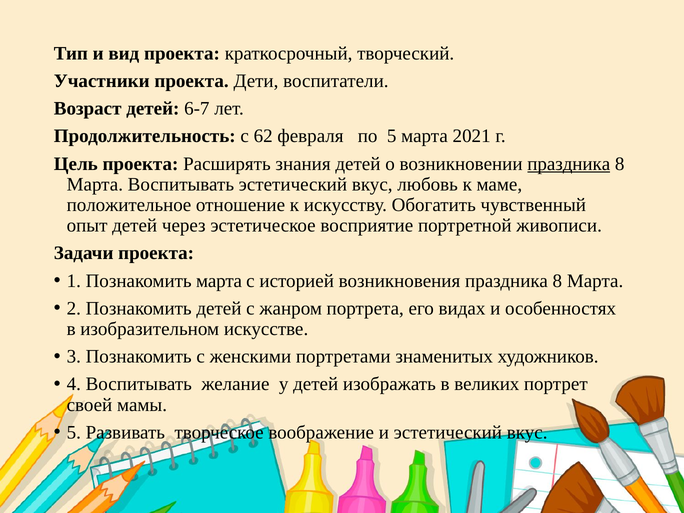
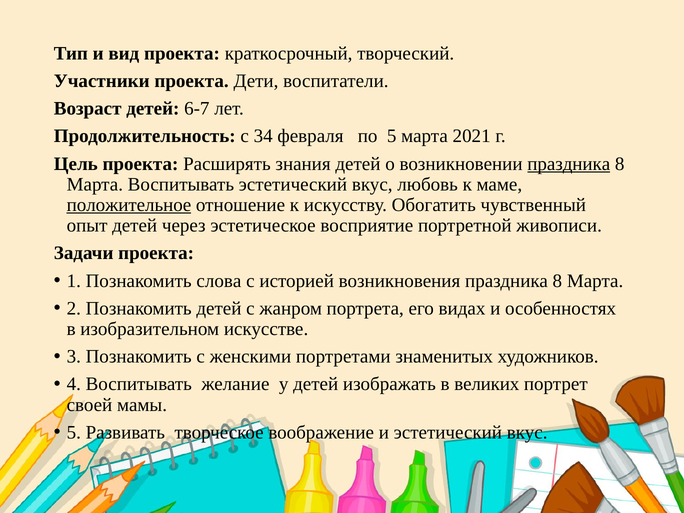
62: 62 -> 34
положительное underline: none -> present
Познакомить марта: марта -> слова
